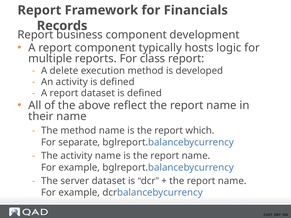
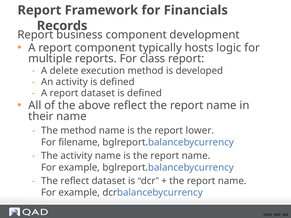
which: which -> lower
separate: separate -> filename
The server: server -> reflect
